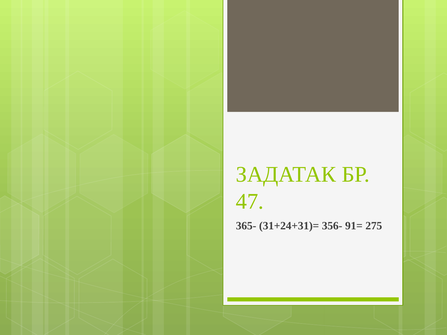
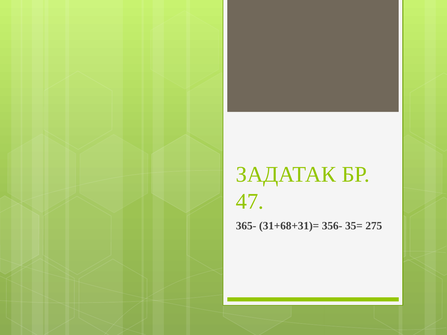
31+24+31)=: 31+24+31)= -> 31+68+31)=
91=: 91= -> 35=
